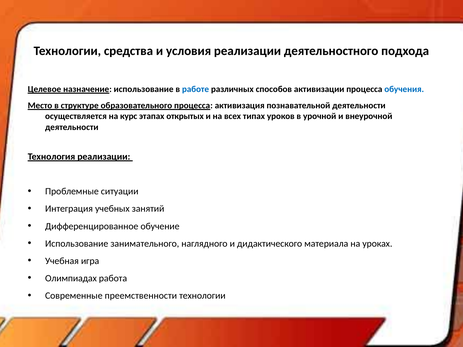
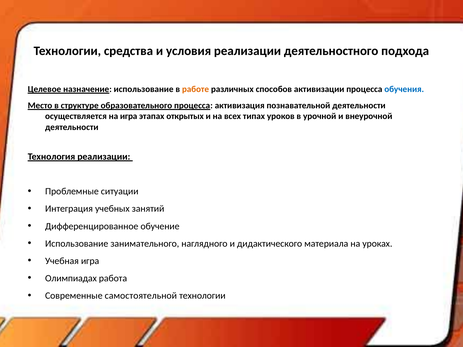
работе colour: blue -> orange
на курс: курс -> игра
преемственности: преемственности -> самостоятельной
